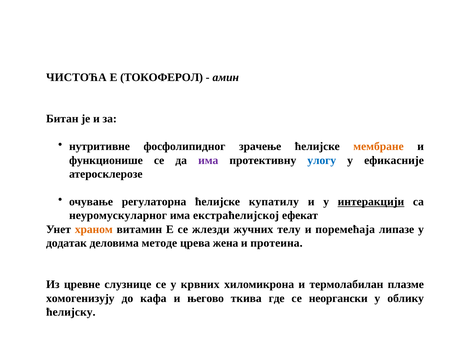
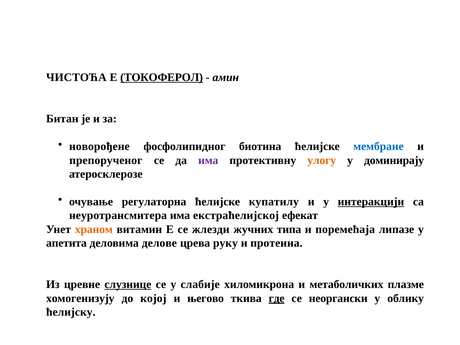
ТОКОФЕРОЛ underline: none -> present
нутритивне: нутритивне -> новорођене
зрачење: зрачење -> биотина
мембране colour: orange -> blue
функционише: функционише -> препорученог
улогу colour: blue -> orange
ефикасније: ефикасније -> доминирају
неуромускуларног: неуромускуларног -> неуротрансмитера
телу: телу -> типа
додатак: додатак -> апетита
методе: методе -> делове
жена: жена -> руку
слузнице underline: none -> present
крвних: крвних -> слабије
термолабилан: термолабилан -> метаболичких
кафа: кафа -> којој
где underline: none -> present
